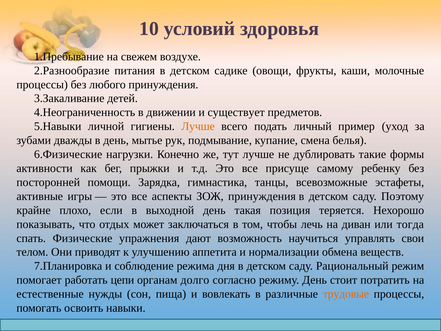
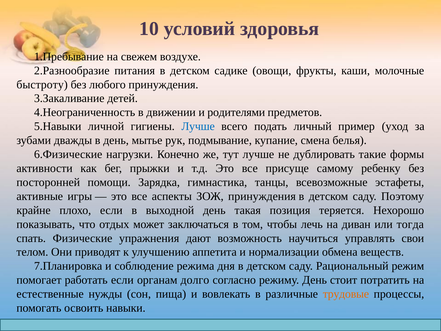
процессы at (42, 84): процессы -> быстроту
существует: существует -> родителями
Лучше at (198, 126) colour: orange -> blue
работать цепи: цепи -> если
